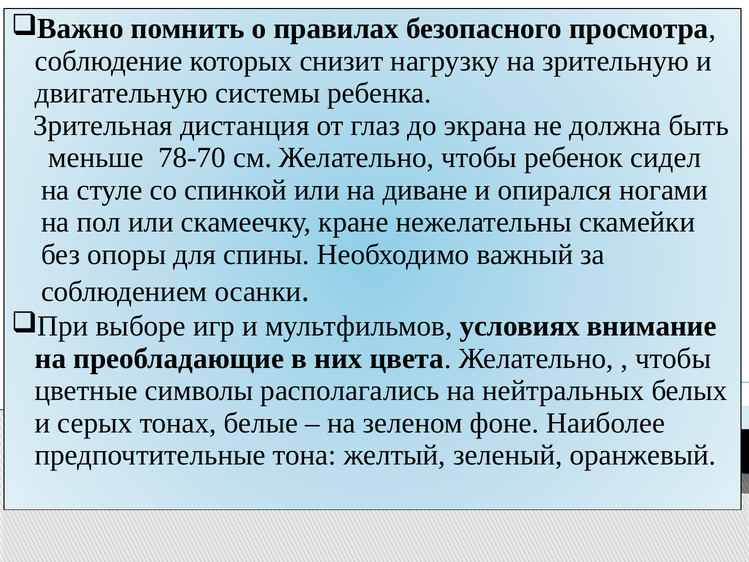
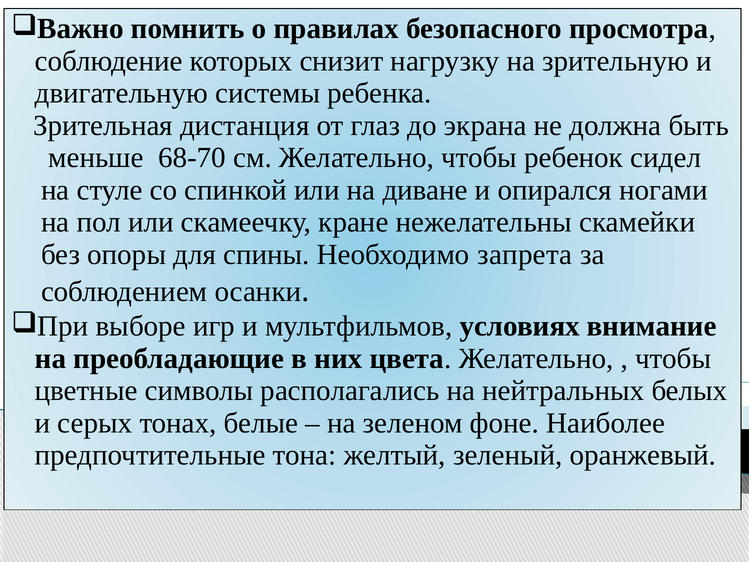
78-70: 78-70 -> 68-70
важный: важный -> запрета
